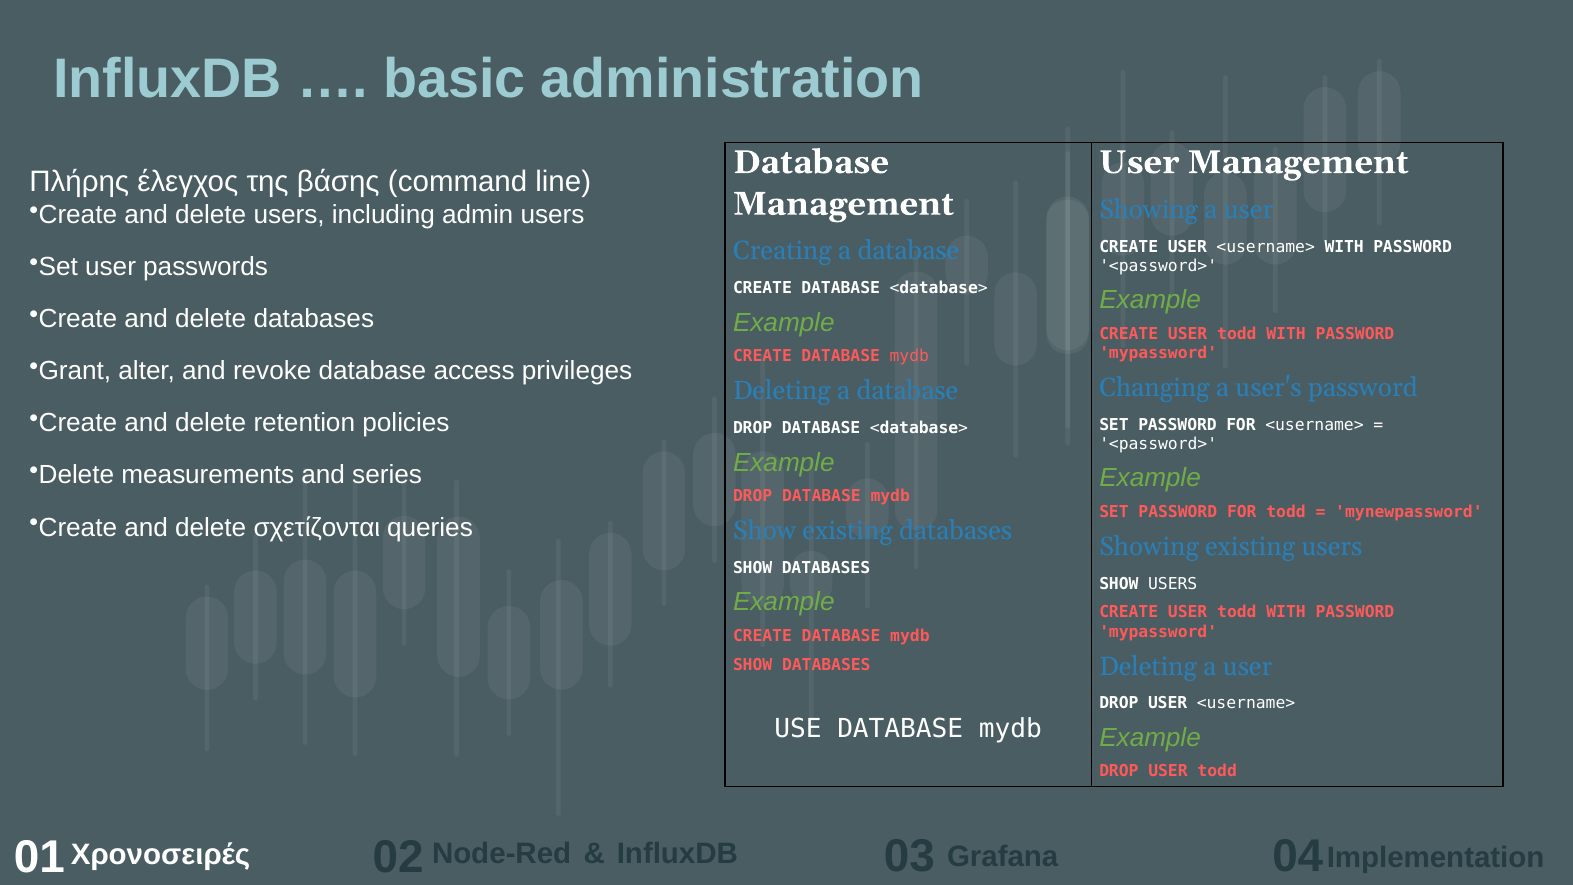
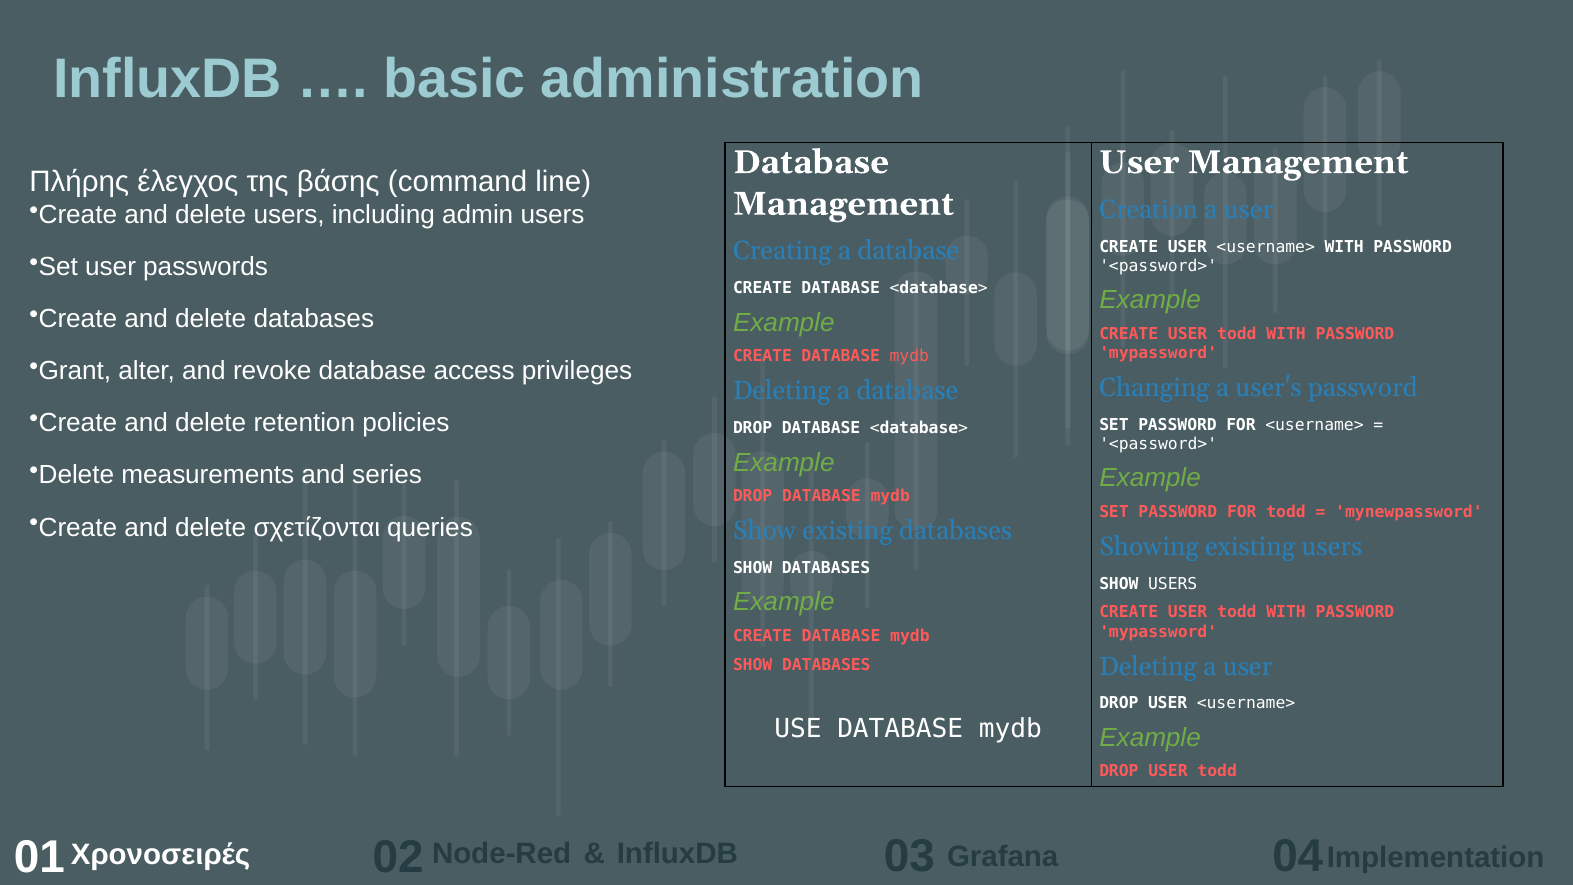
Showing at (1149, 210): Showing -> Creation
